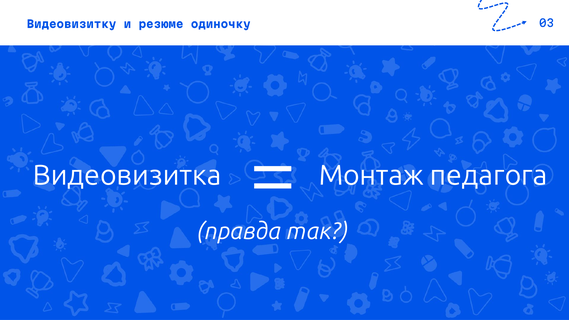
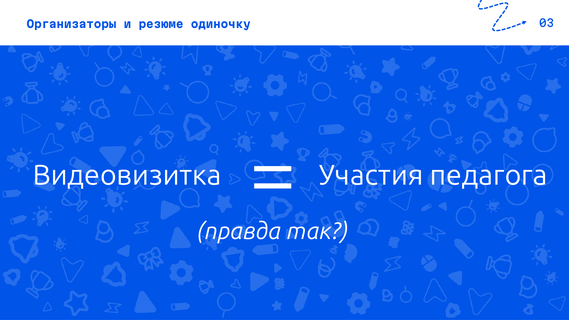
Видеовизитку: Видеовизитку -> Организаторы
Монтаж: Монтаж -> Участия
